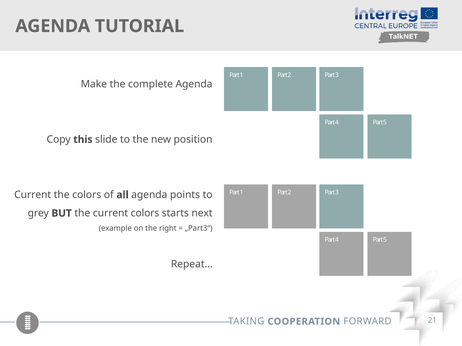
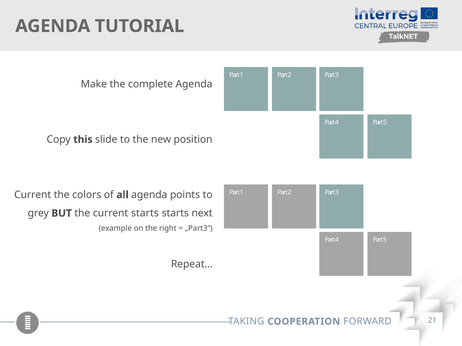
current colors: colors -> starts
